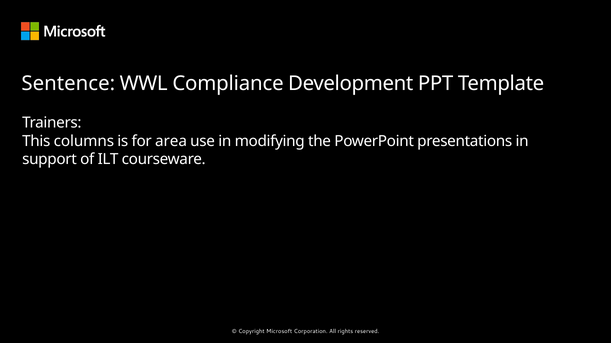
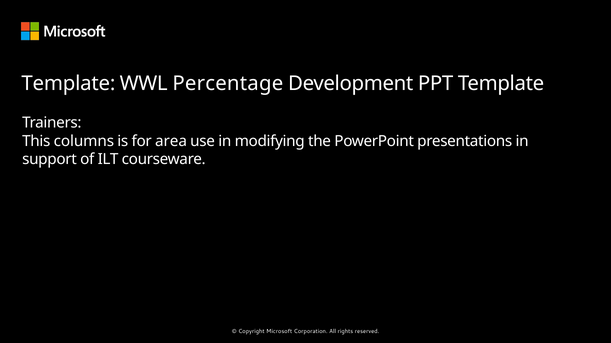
Sentence at (68, 84): Sentence -> Template
Compliance: Compliance -> Percentage
